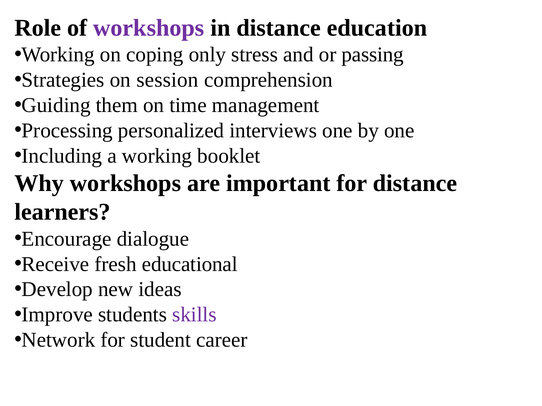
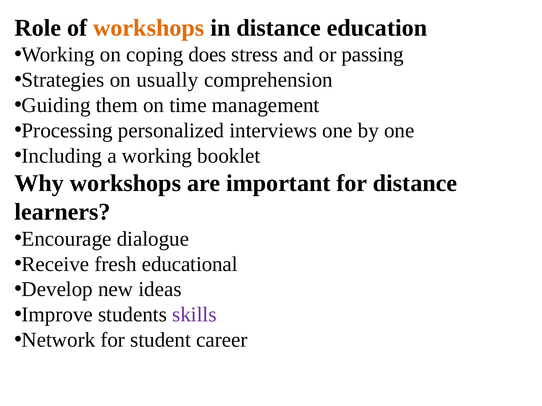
workshops at (149, 28) colour: purple -> orange
only: only -> does
session: session -> usually
